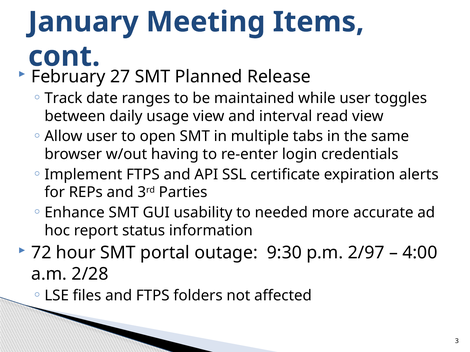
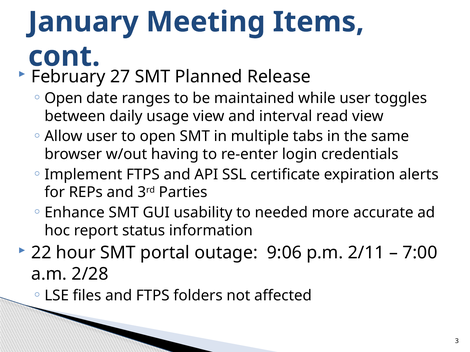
Track at (63, 98): Track -> Open
72: 72 -> 22
9:30: 9:30 -> 9:06
2/97: 2/97 -> 2/11
4:00: 4:00 -> 7:00
